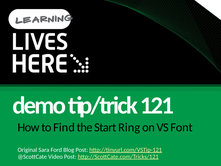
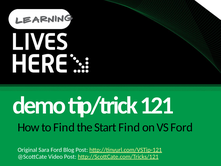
Start Ring: Ring -> Find
VS Font: Font -> Ford
